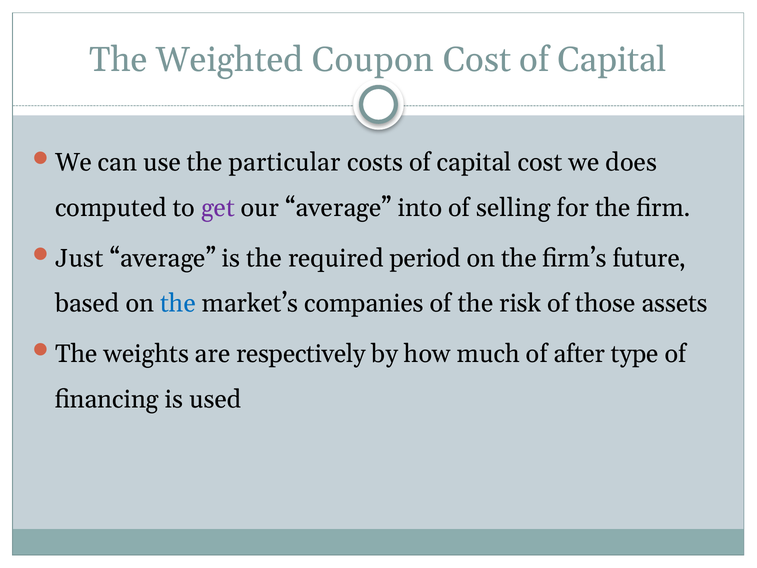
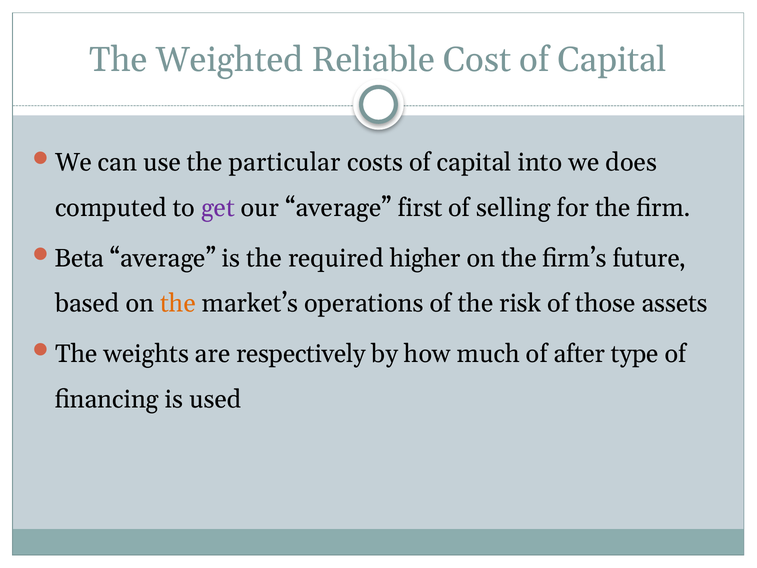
Coupon: Coupon -> Reliable
capital cost: cost -> into
into: into -> first
Just: Just -> Beta
period: period -> higher
the at (178, 304) colour: blue -> orange
companies: companies -> operations
